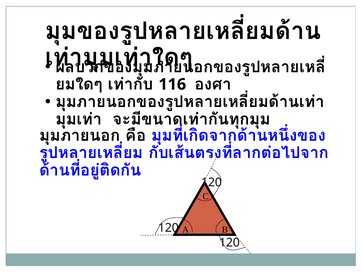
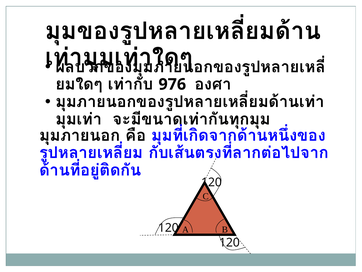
116: 116 -> 976
